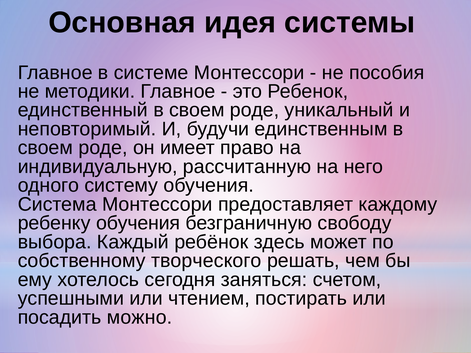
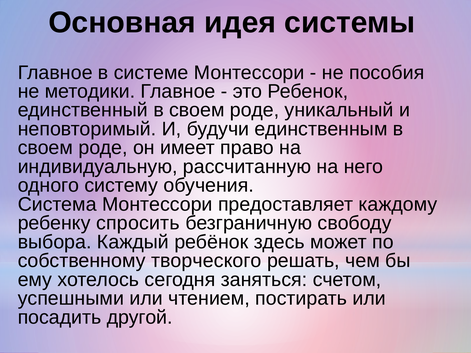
ребенку обучения: обучения -> спросить
можно: можно -> другой
